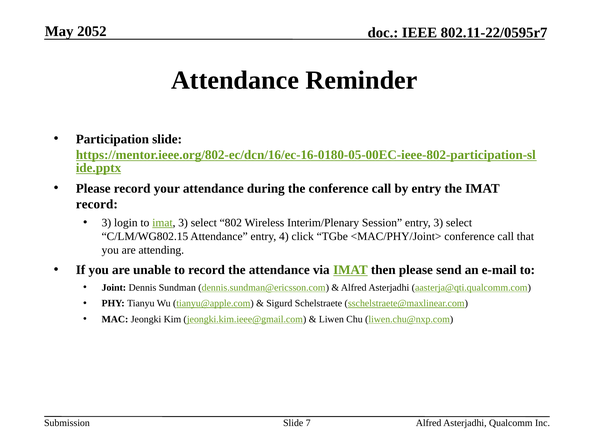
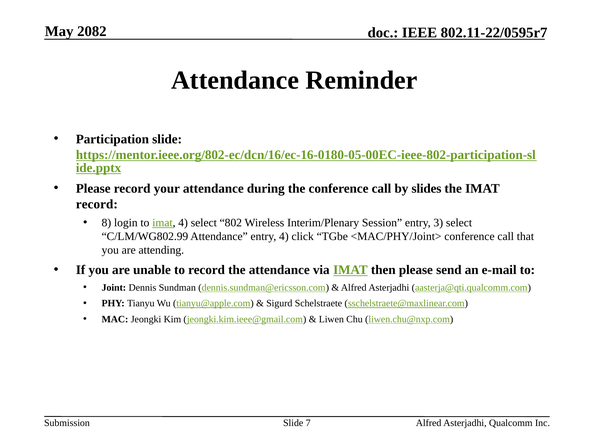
2052: 2052 -> 2082
by entry: entry -> slides
3 at (106, 223): 3 -> 8
imat 3: 3 -> 4
C/LM/WG802.15: C/LM/WG802.15 -> C/LM/WG802.99
